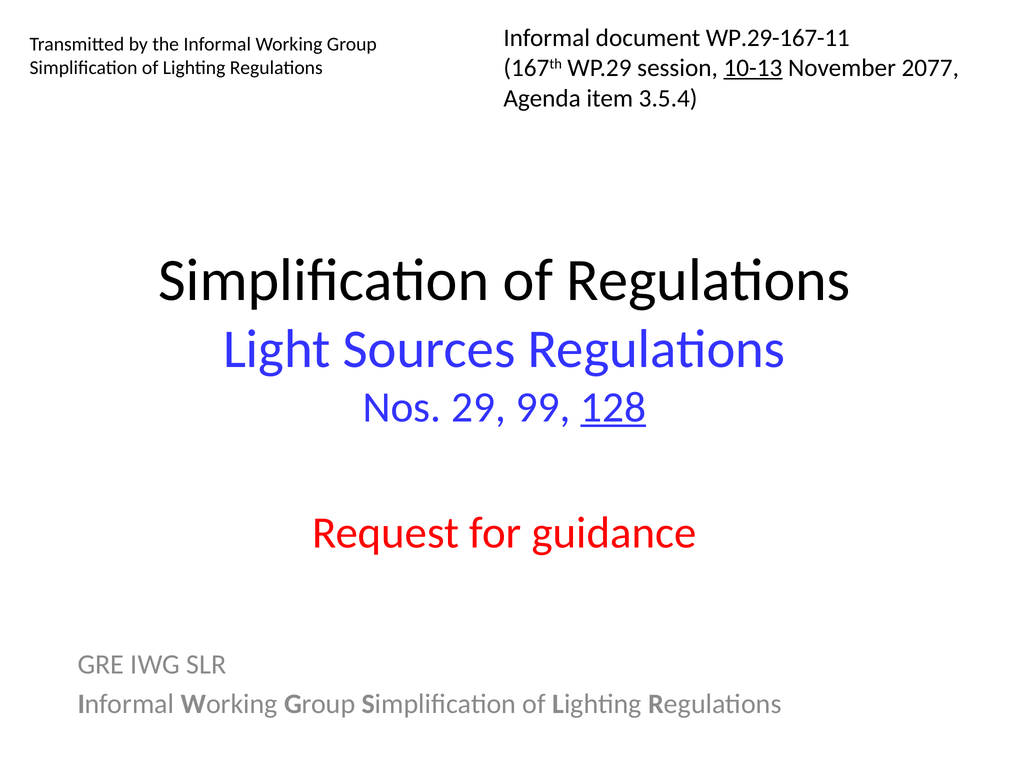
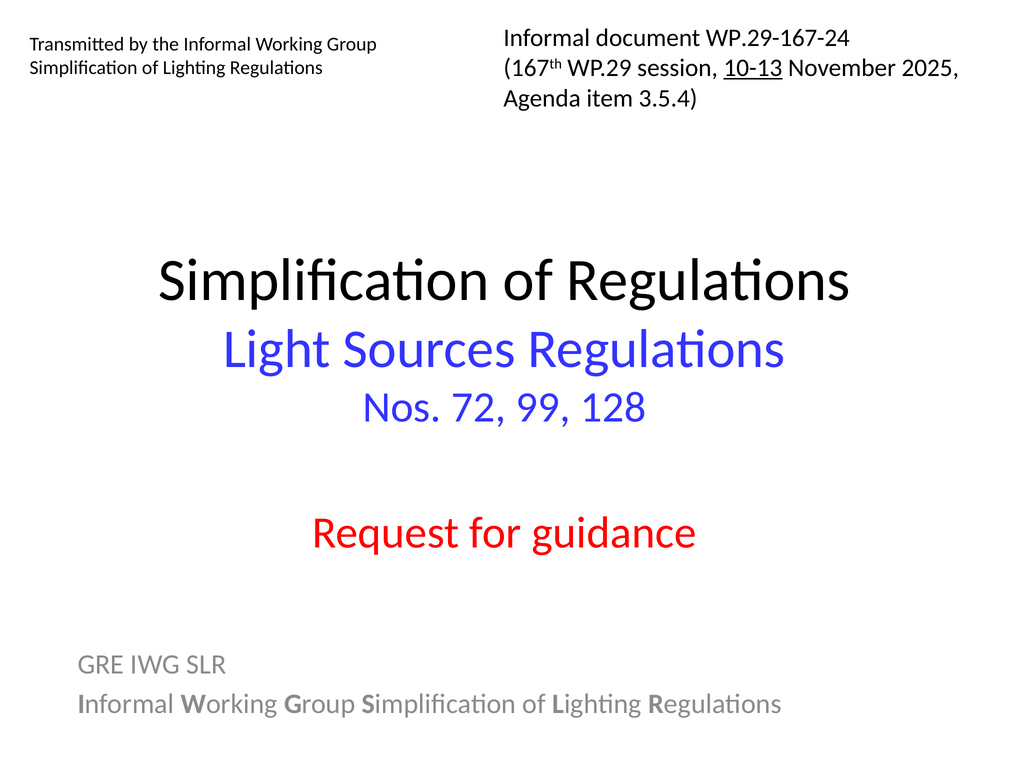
WP.29-167-11: WP.29-167-11 -> WP.29-167-24
2077: 2077 -> 2025
29: 29 -> 72
128 underline: present -> none
